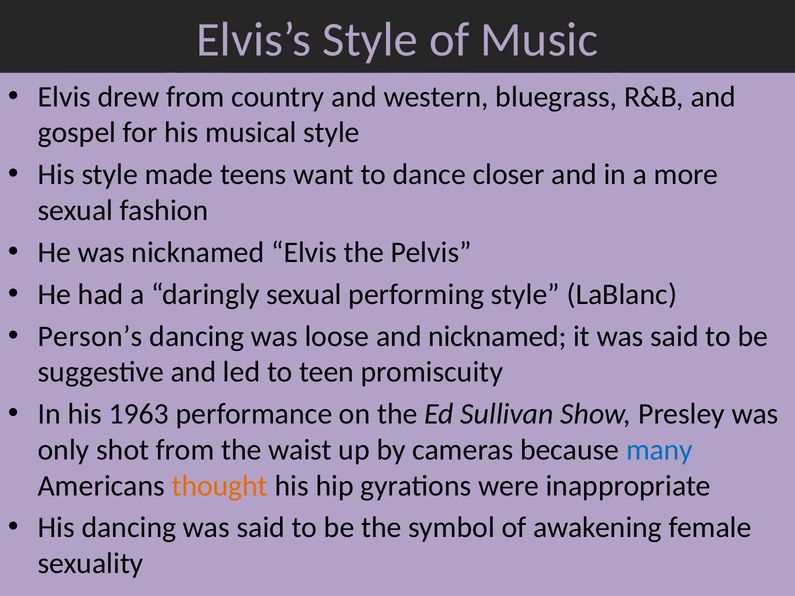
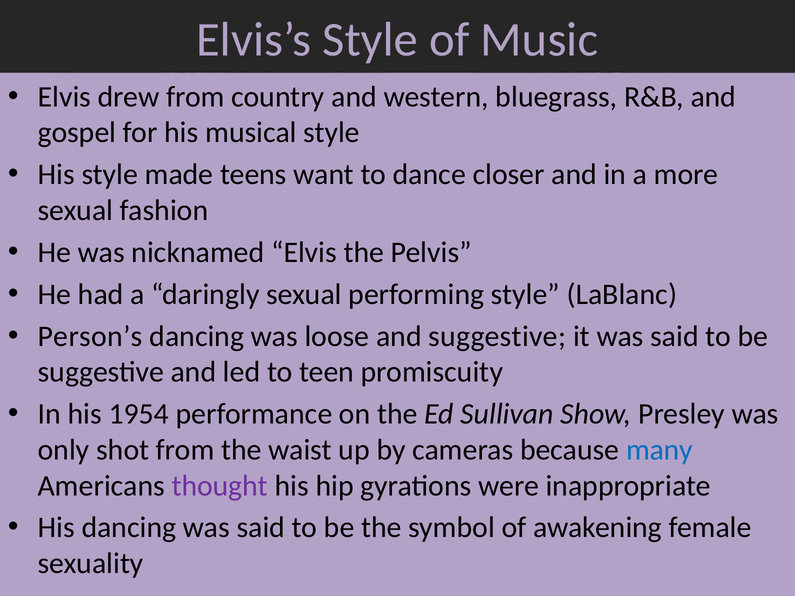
and nicknamed: nicknamed -> suggestive
1963: 1963 -> 1954
thought colour: orange -> purple
